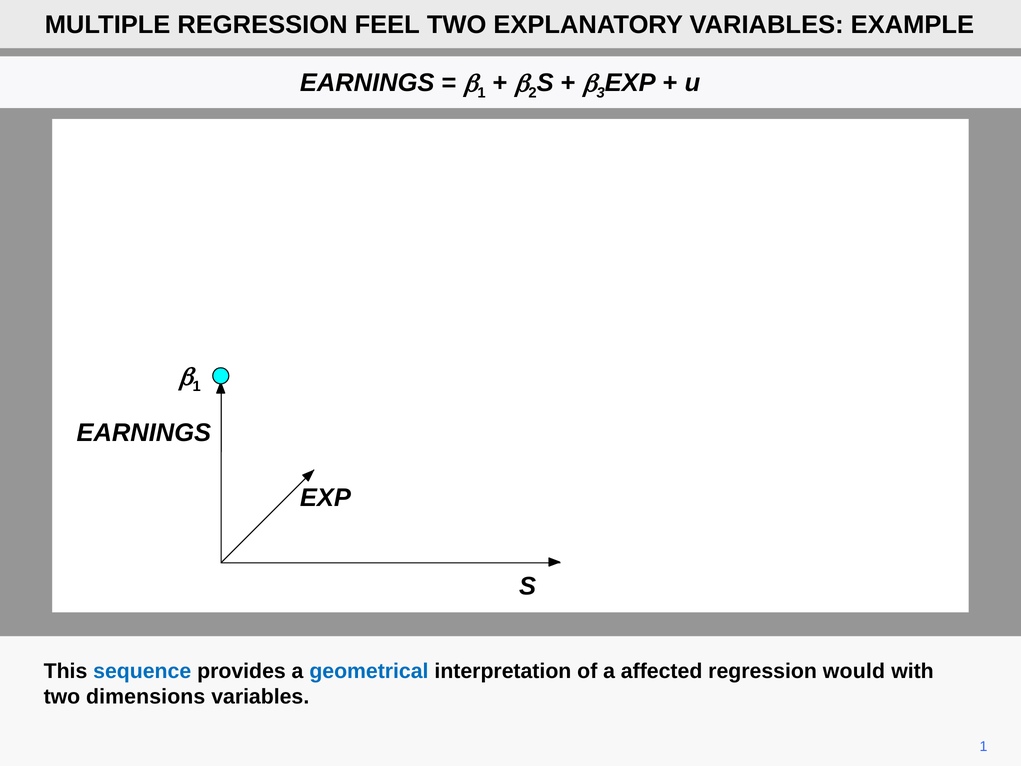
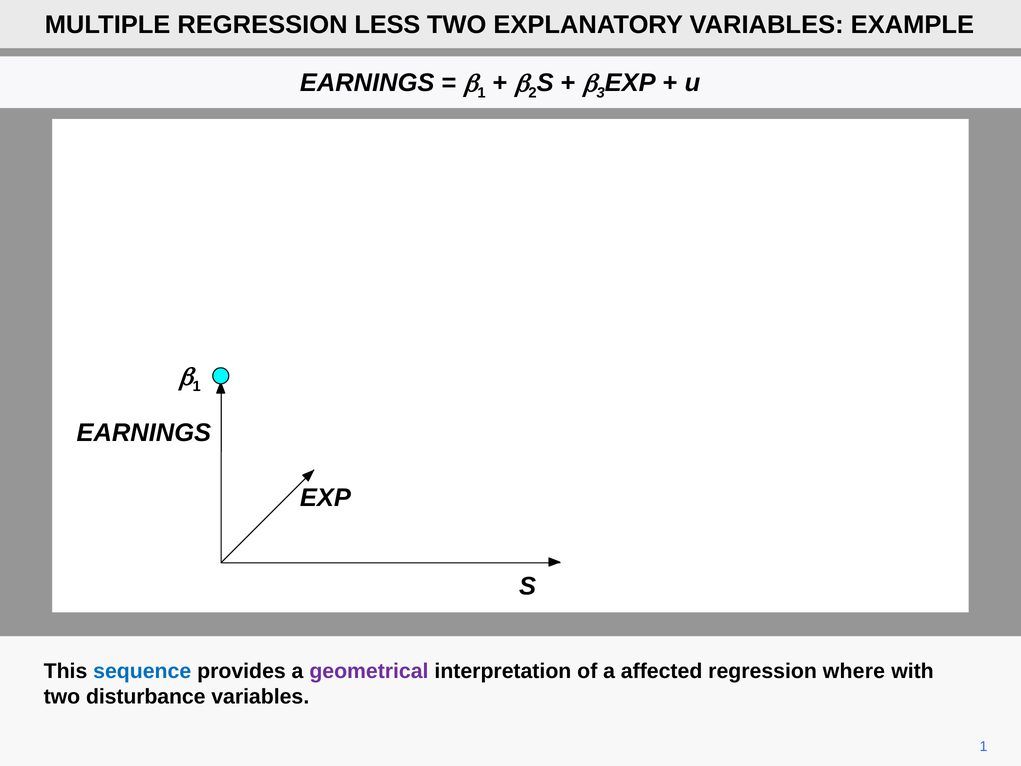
FEEL: FEEL -> LESS
geometrical colour: blue -> purple
would: would -> where
dimensions: dimensions -> disturbance
